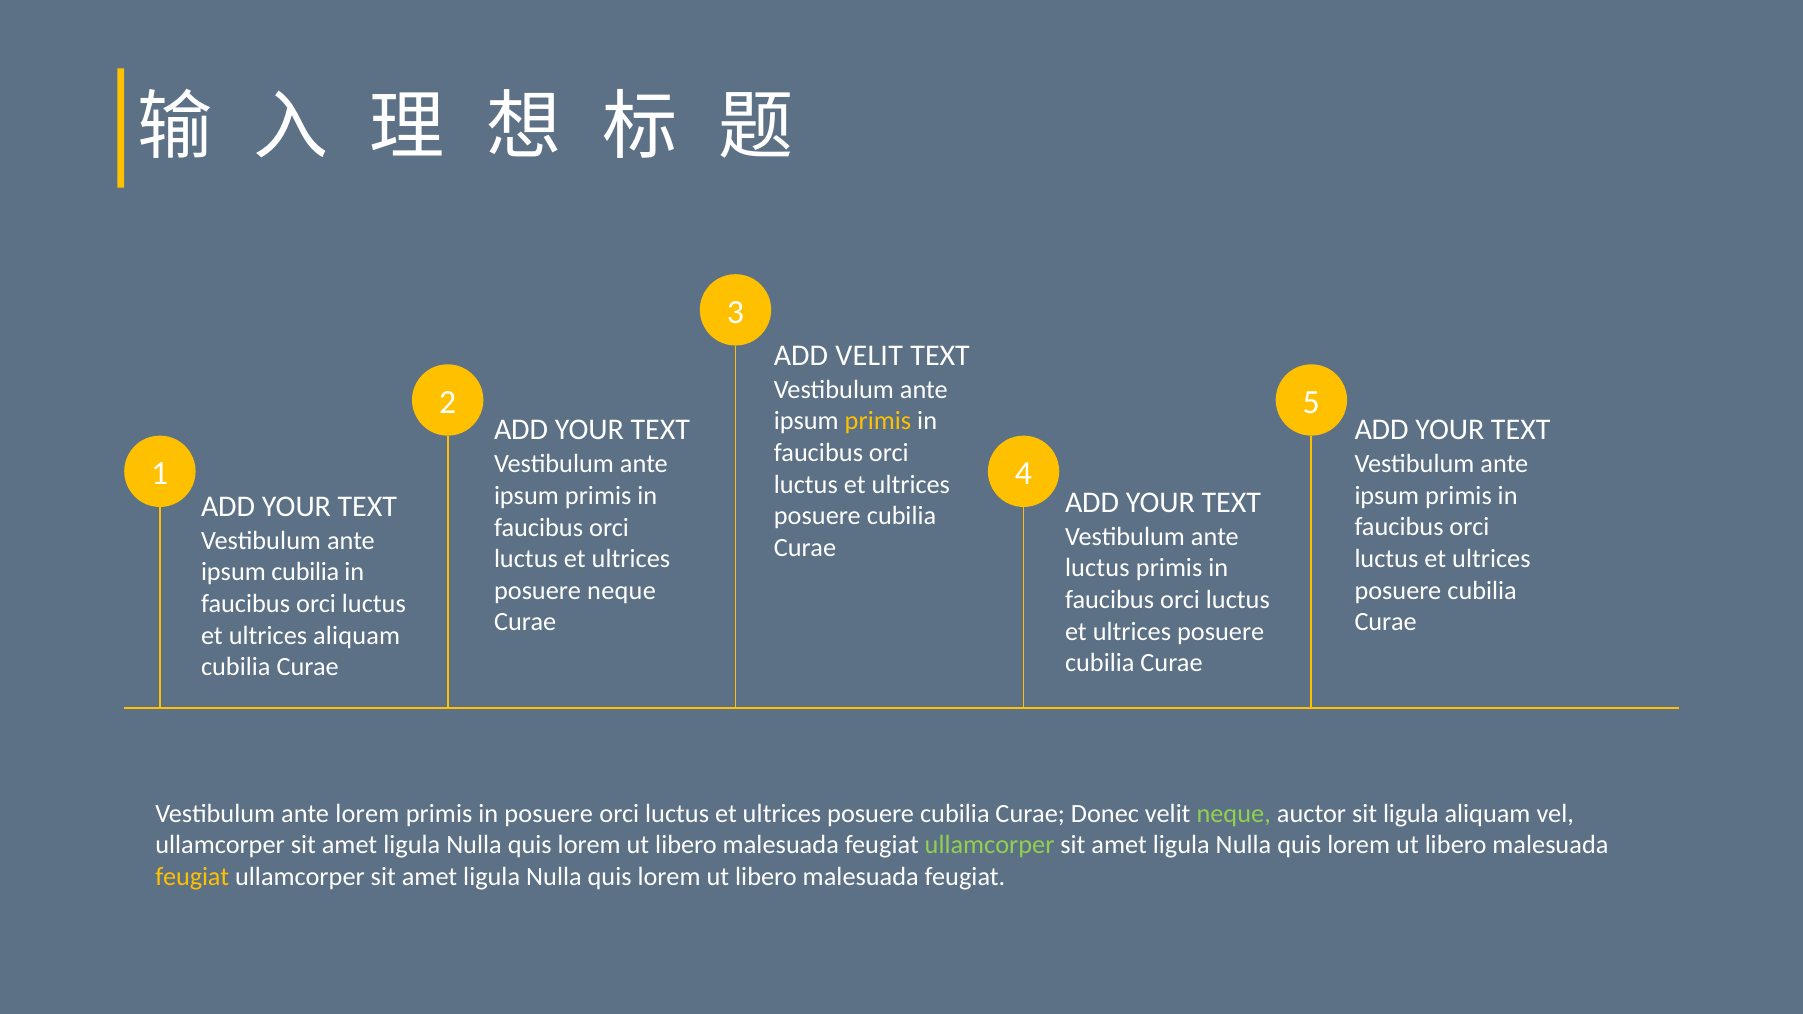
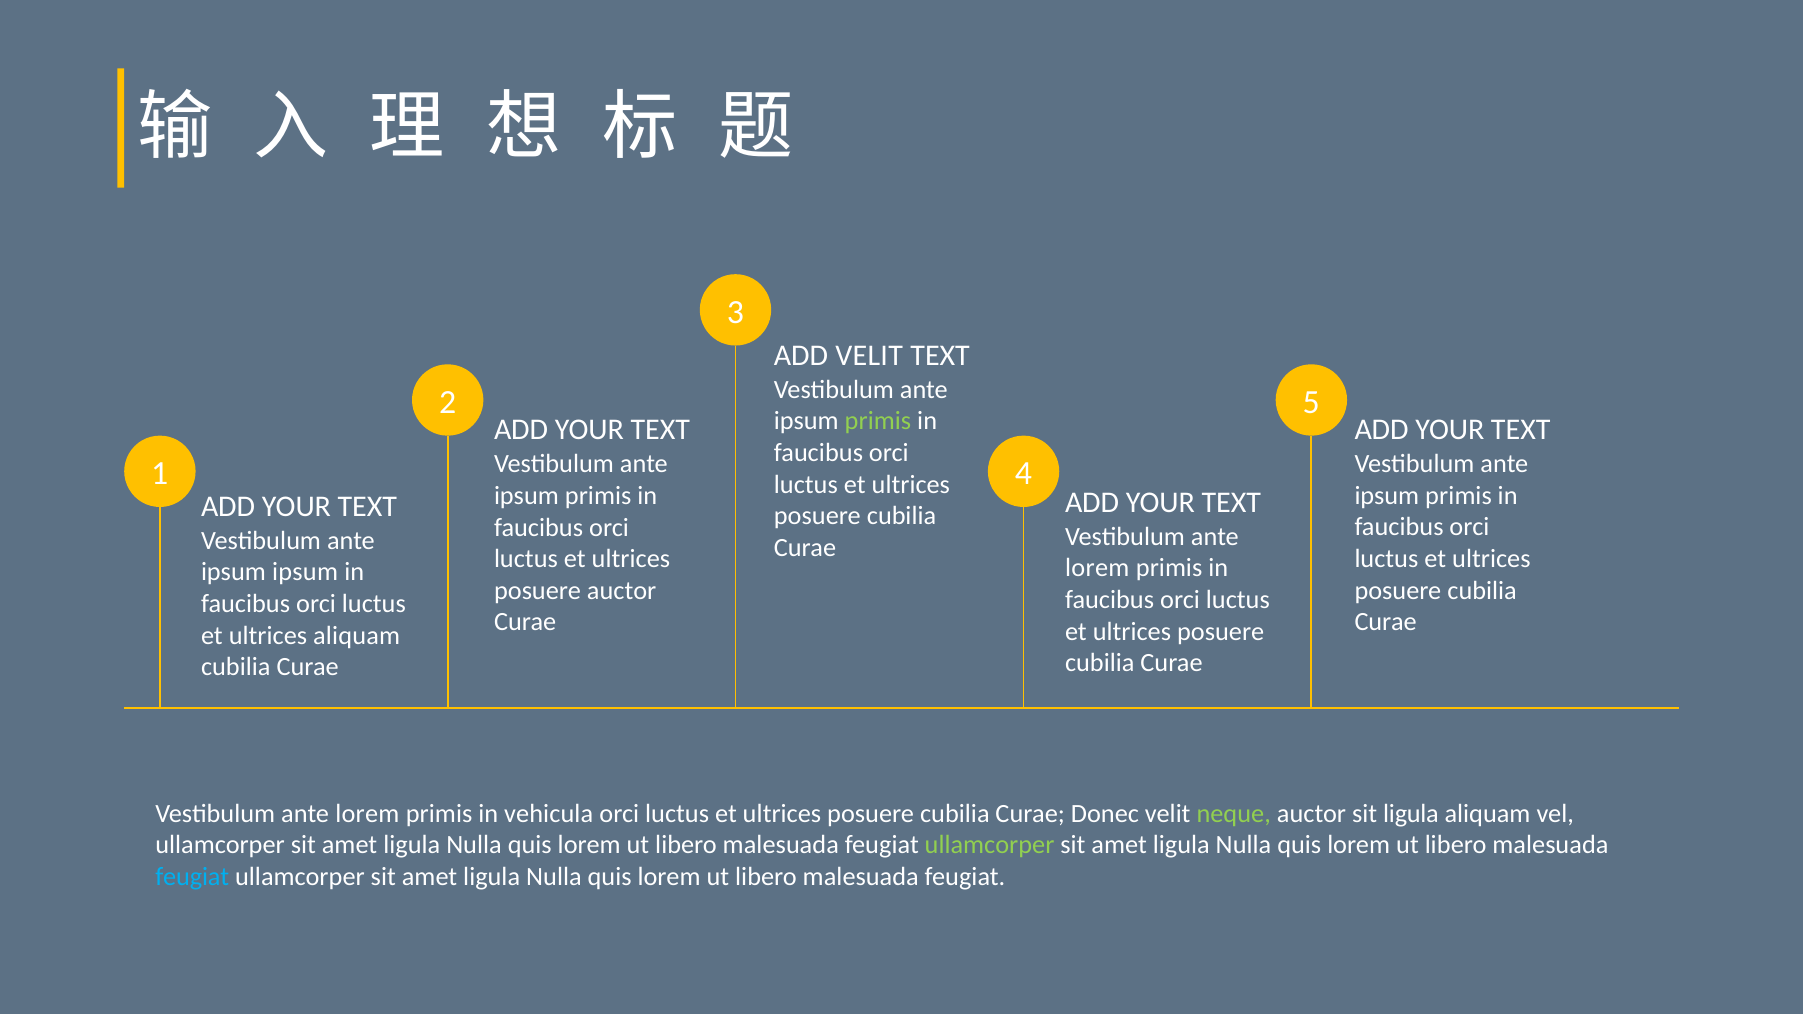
primis at (878, 421) colour: yellow -> light green
luctus at (1097, 568): luctus -> lorem
ipsum cubilia: cubilia -> ipsum
posuere neque: neque -> auctor
in posuere: posuere -> vehicula
feugiat at (192, 877) colour: yellow -> light blue
